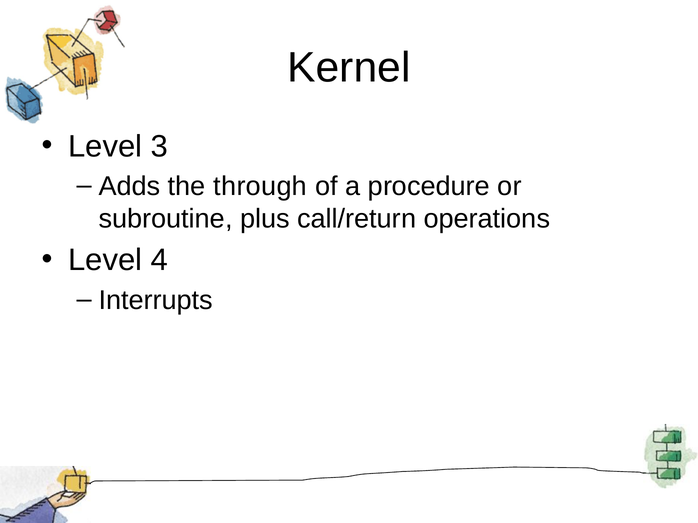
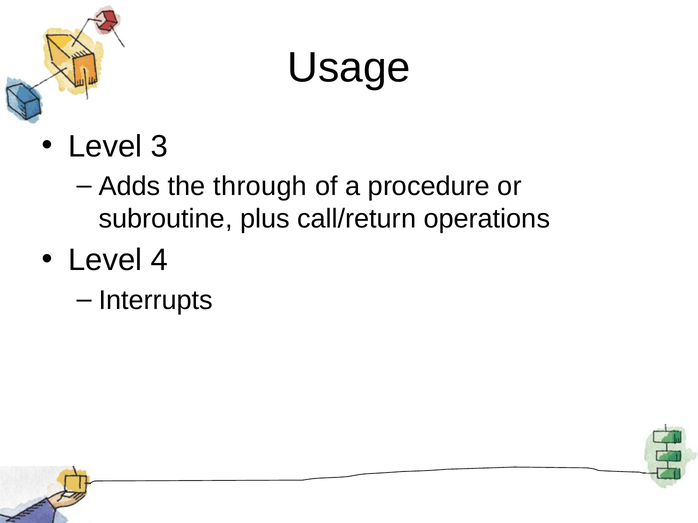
Kernel: Kernel -> Usage
